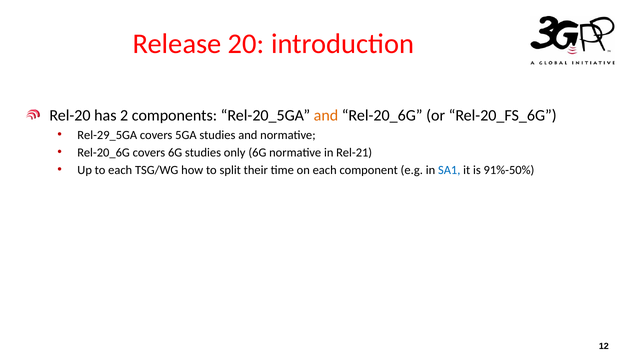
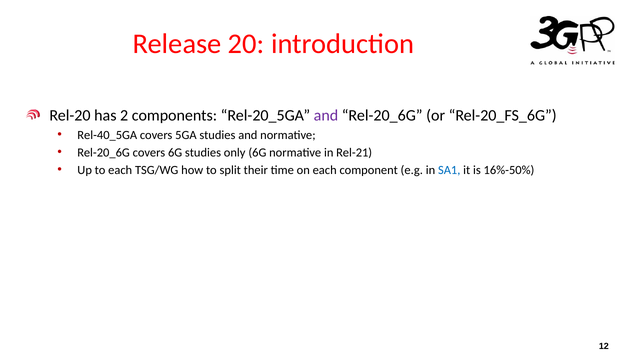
and at (326, 116) colour: orange -> purple
Rel-29_5GA: Rel-29_5GA -> Rel-40_5GA
91%-50%: 91%-50% -> 16%-50%
